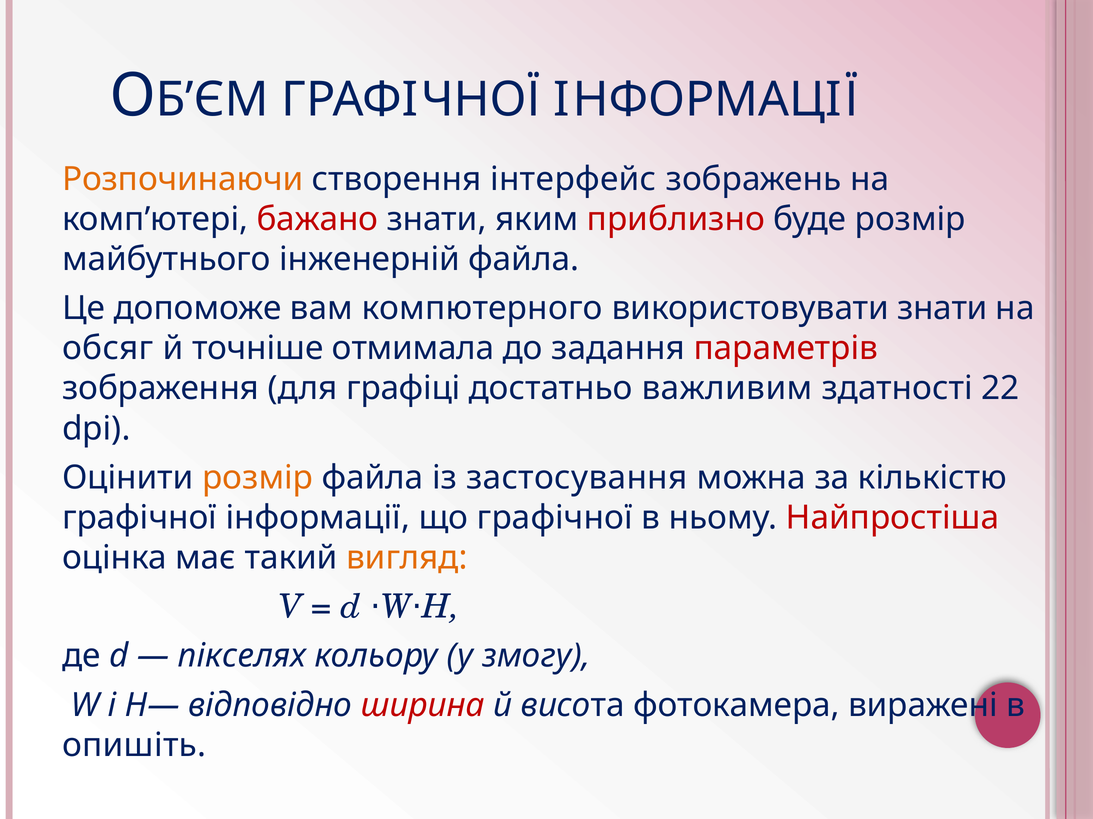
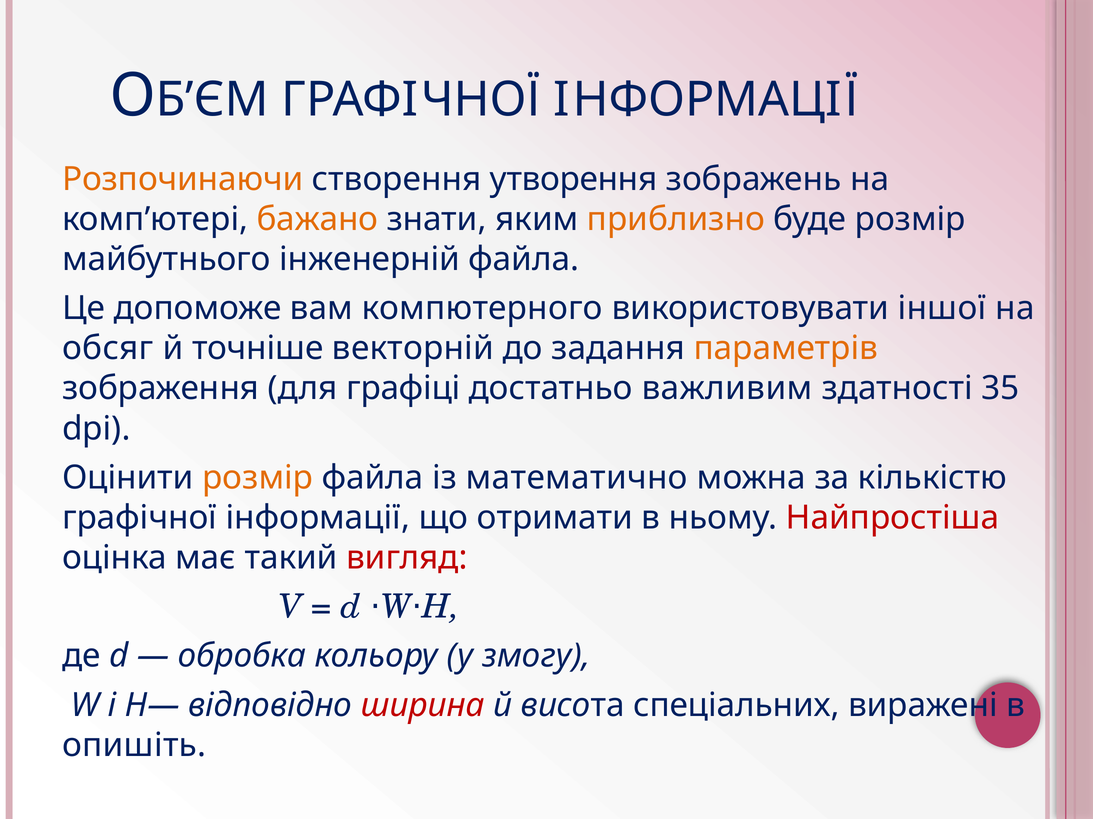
інтерфейс: інтерфейс -> утворення
бажано colour: red -> orange
приблизно colour: red -> orange
використовувати знати: знати -> іншої
отмимала: отмимала -> векторній
параметрiв colour: red -> orange
22: 22 -> 35
застосування: застосування -> математично
що графiчної: графiчної -> отримати
вигляд colour: orange -> red
пiкселях: пiкселях -> обробка
фотокамера: фотокамера -> спеціальних
